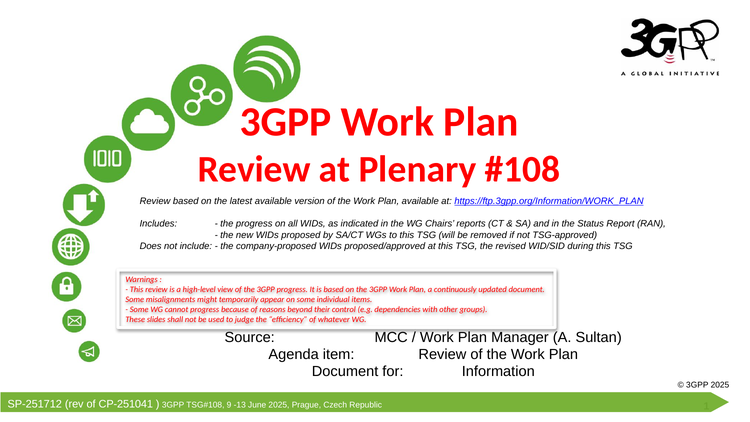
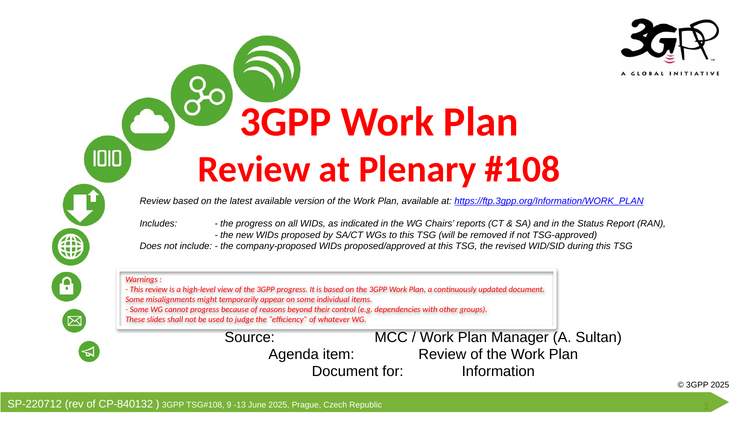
SP-251712: SP-251712 -> SP-220712
CP-251041: CP-251041 -> CP-840132
